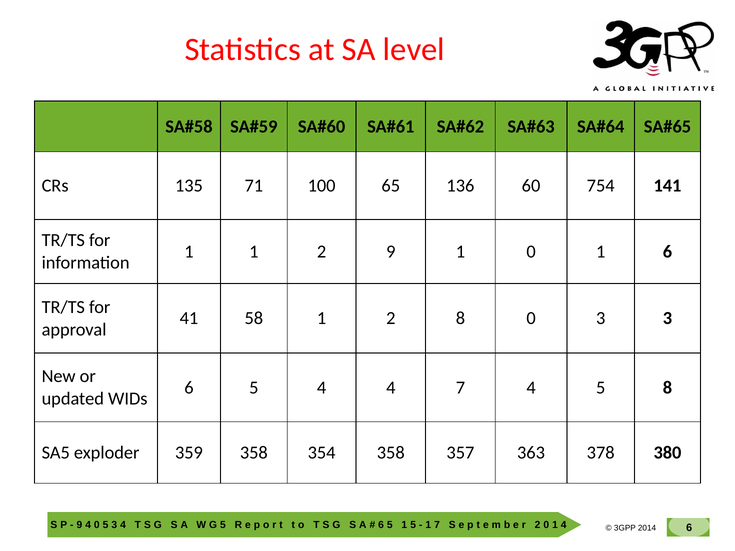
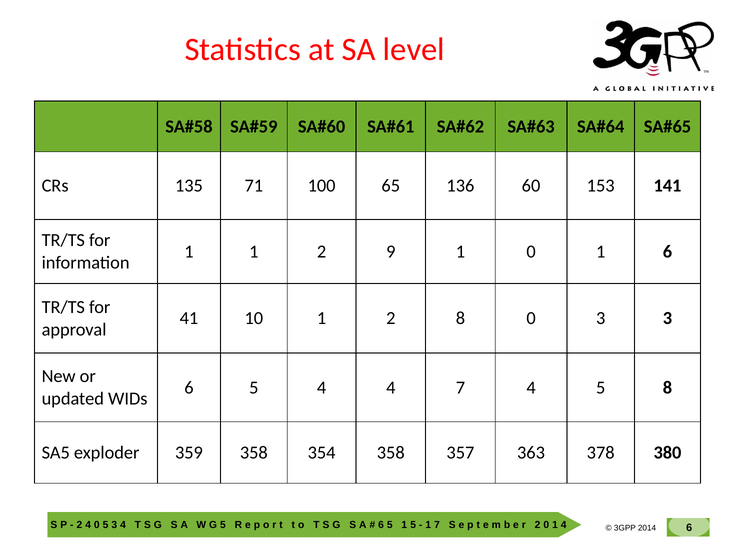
754: 754 -> 153
58: 58 -> 10
9 at (79, 525): 9 -> 2
